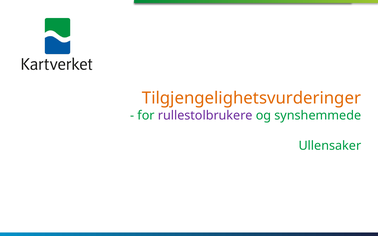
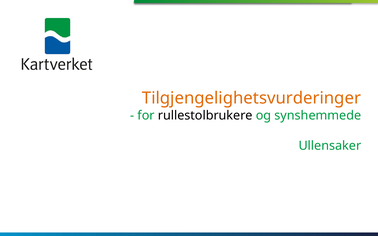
rullestolbrukere colour: purple -> black
